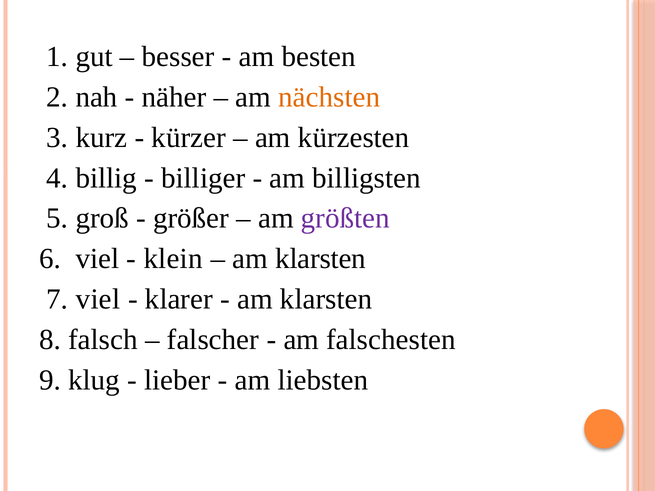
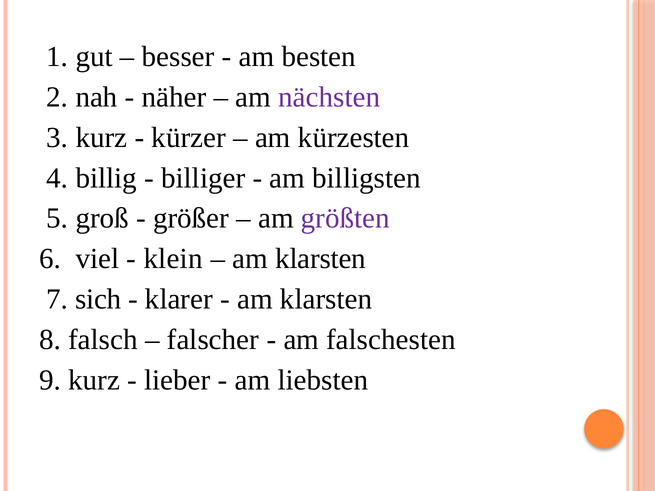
nächsten colour: orange -> purple
7 viel: viel -> sich
9 klug: klug -> kurz
